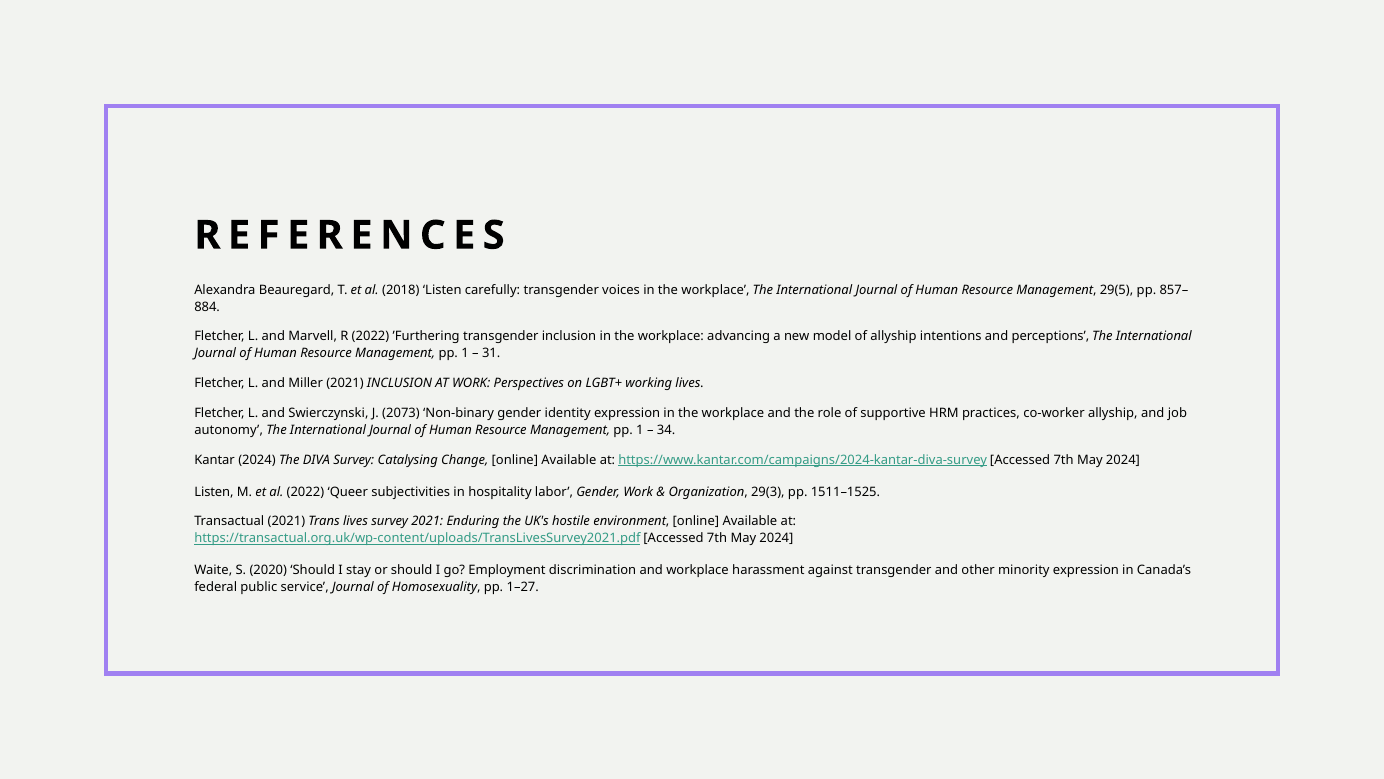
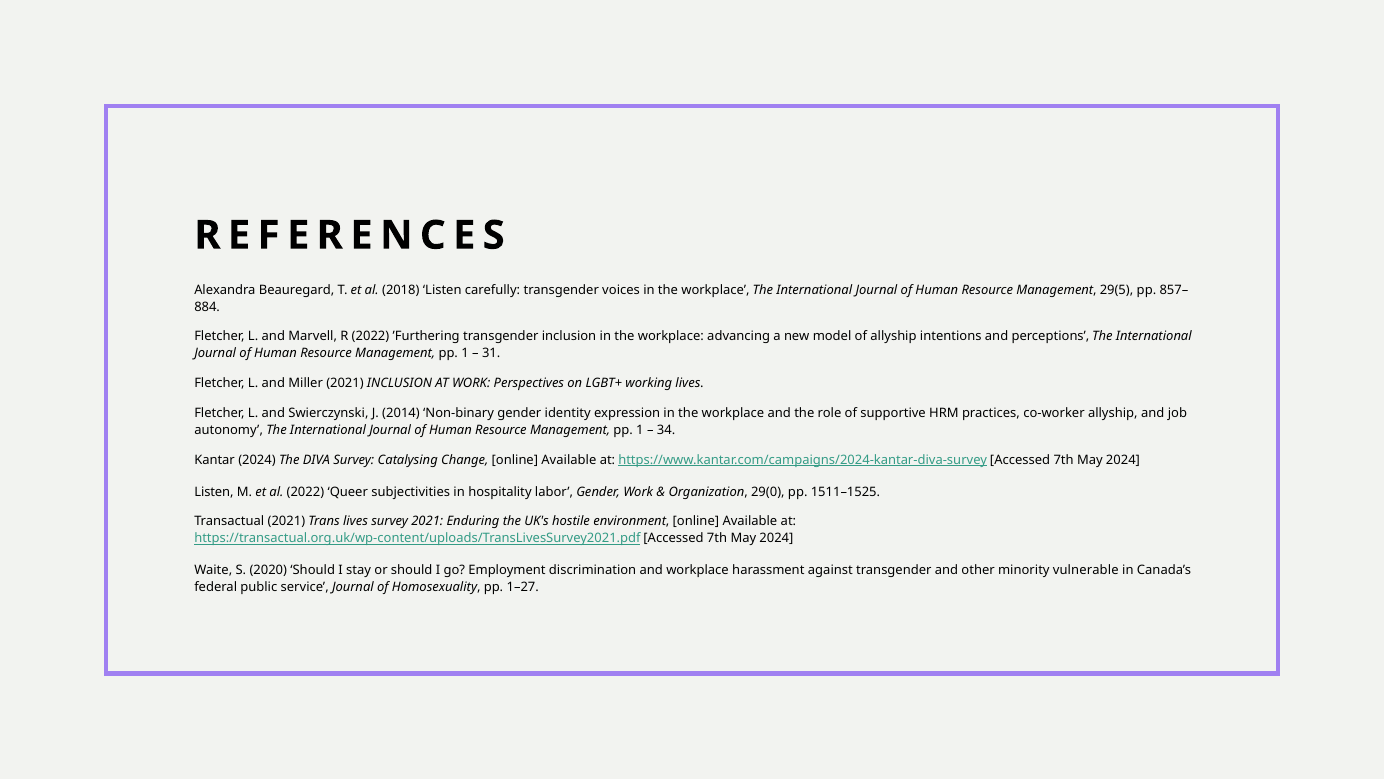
2073: 2073 -> 2014
29(3: 29(3 -> 29(0
minority expression: expression -> vulnerable
